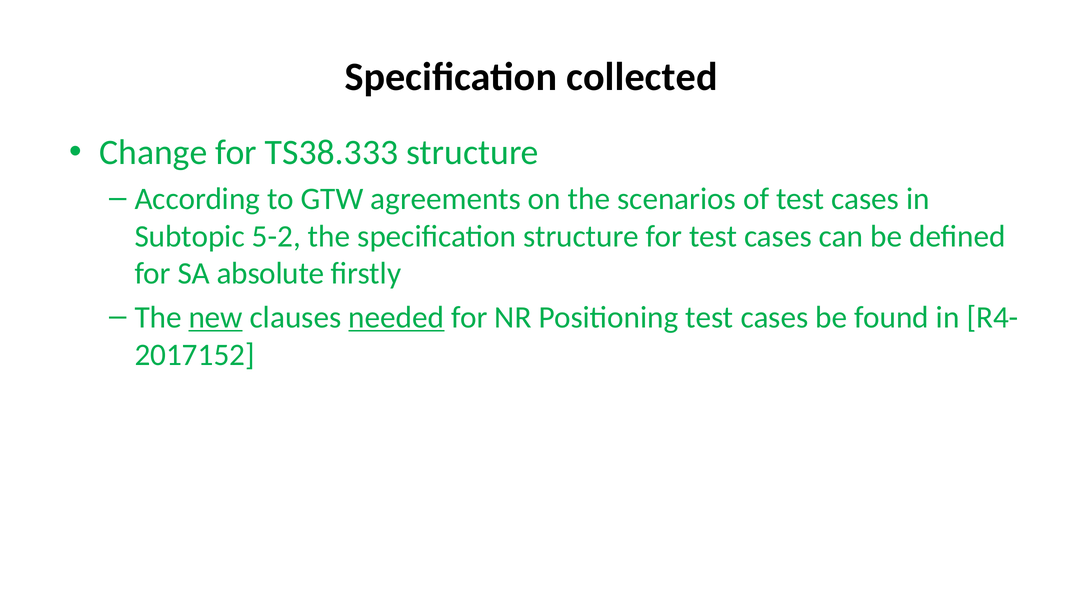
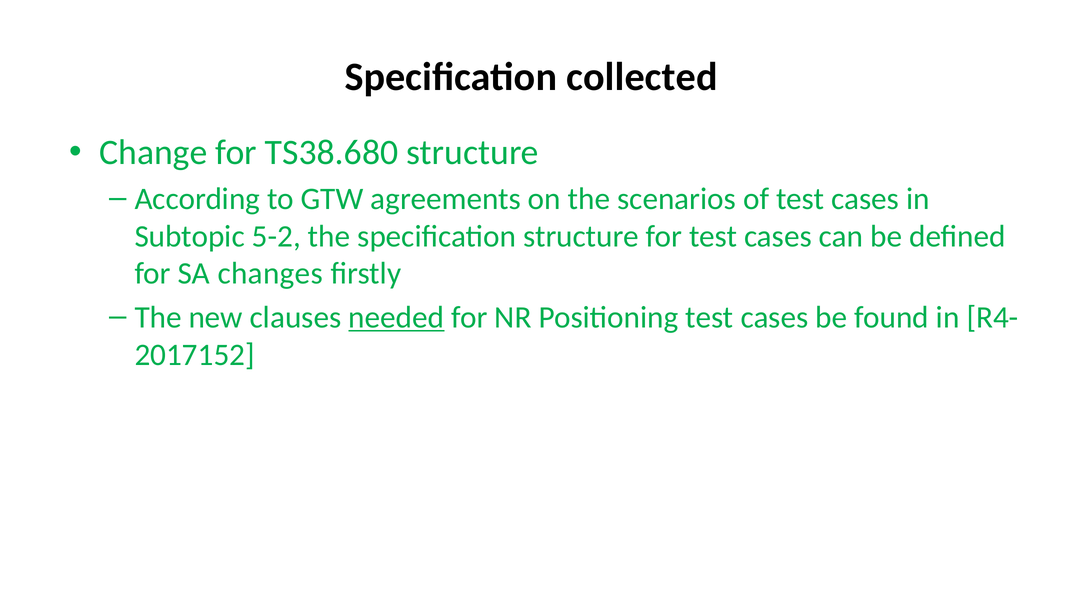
TS38.333: TS38.333 -> TS38.680
absolute: absolute -> changes
new underline: present -> none
